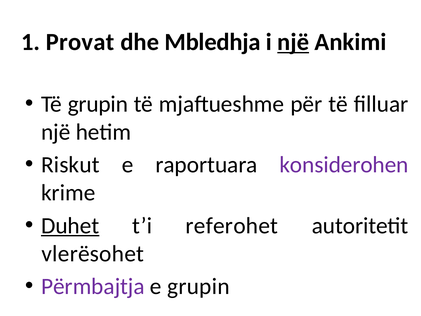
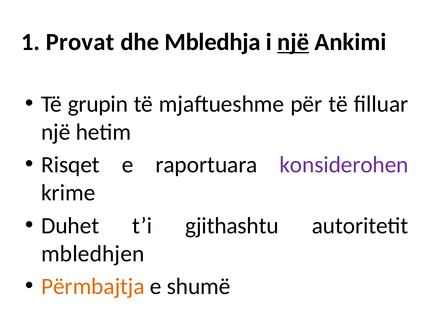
Riskut: Riskut -> Risqet
Duhet underline: present -> none
referohet: referohet -> gjithashtu
vlerësohet: vlerësohet -> mbledhjen
Përmbajtja colour: purple -> orange
e grupin: grupin -> shumë
